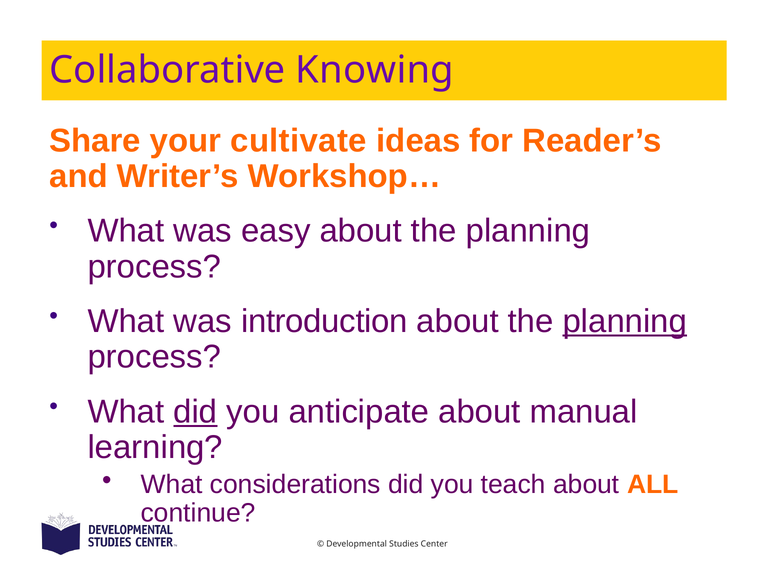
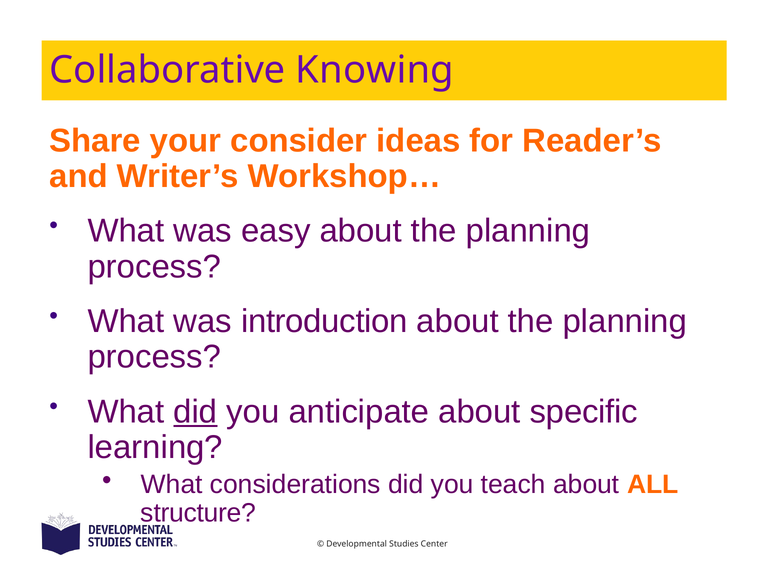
cultivate: cultivate -> consider
planning at (625, 321) underline: present -> none
manual: manual -> specific
continue: continue -> structure
